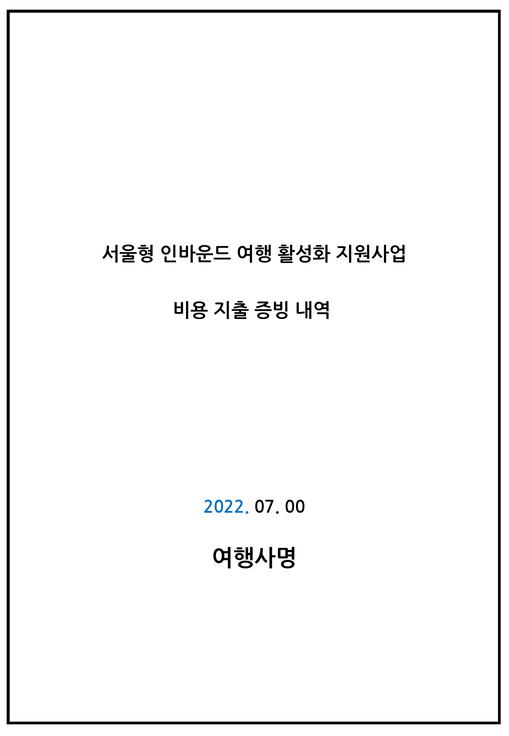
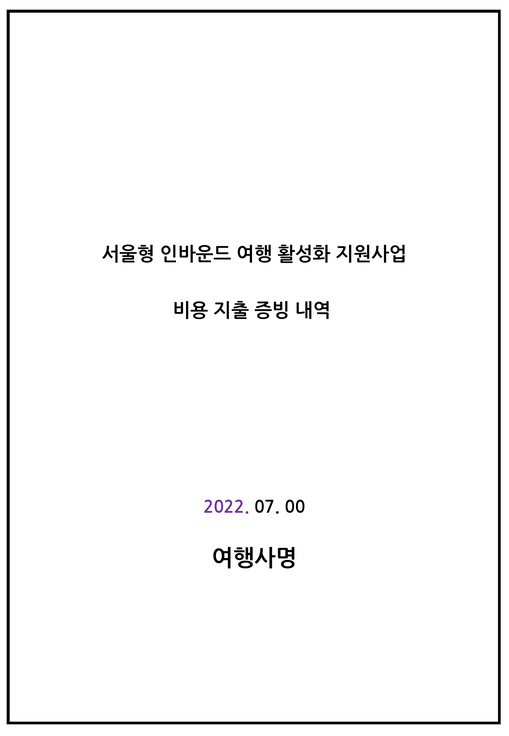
2022 colour: blue -> purple
